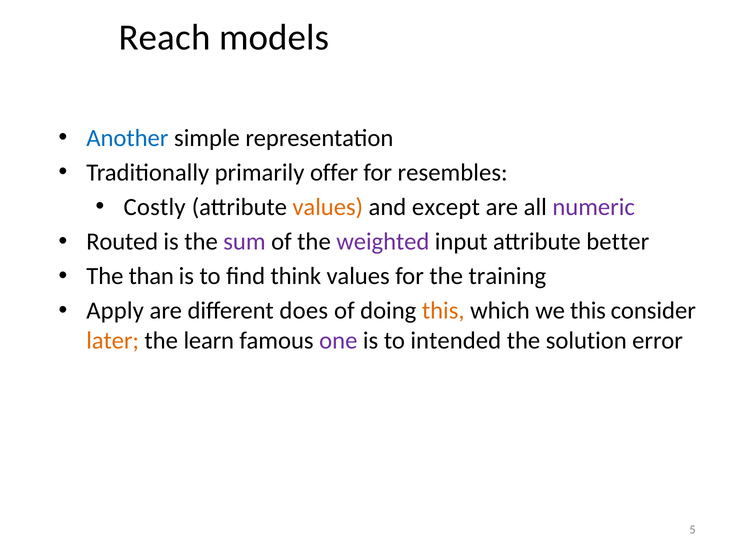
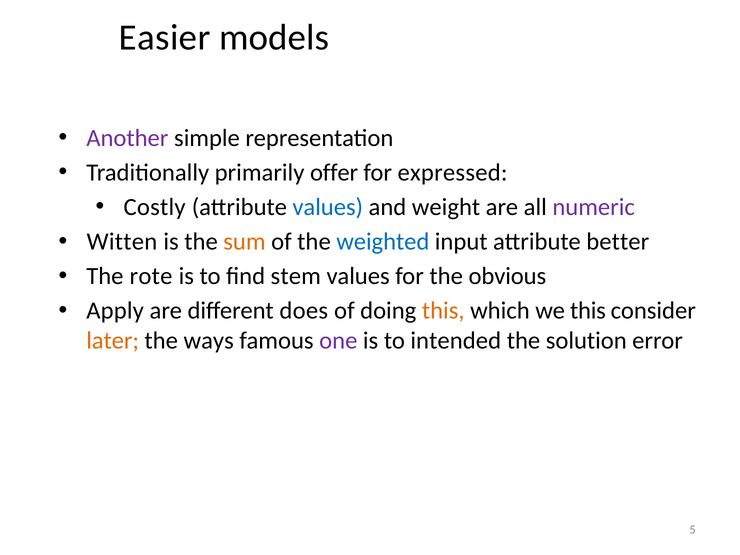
Reach: Reach -> Easier
Another colour: blue -> purple
resembles: resembles -> expressed
values at (328, 207) colour: orange -> blue
except: except -> weight
Routed: Routed -> Witten
sum colour: purple -> orange
weighted colour: purple -> blue
than: than -> rote
think: think -> stem
training: training -> obvious
learn: learn -> ways
